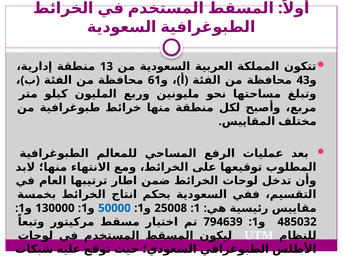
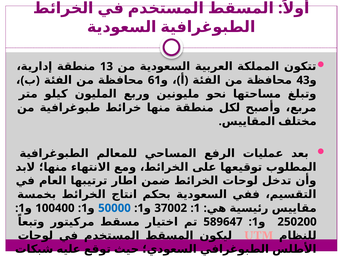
130000: 130000 -> 100400
25008: 25008 -> 37002
794639: 794639 -> 589647
485032: 485032 -> 250200
UTM colour: white -> pink
